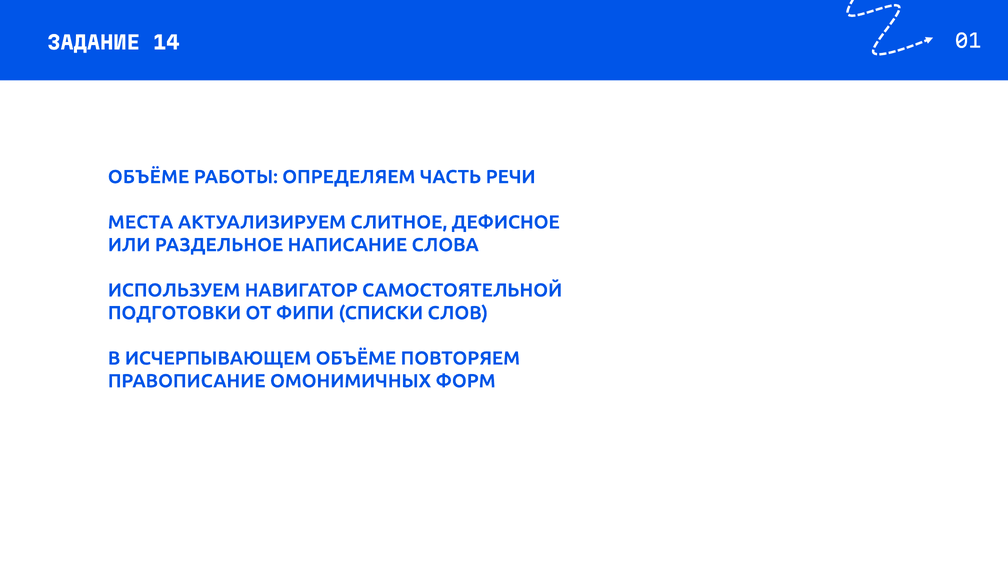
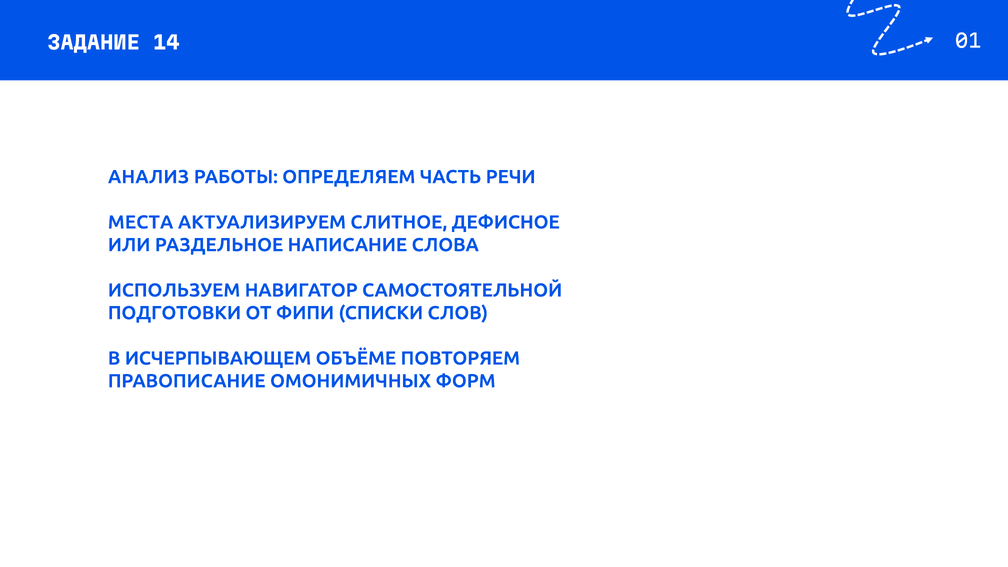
ОБЪЁМЕ at (149, 177): ОБЪЁМЕ -> АНАЛИЗ
